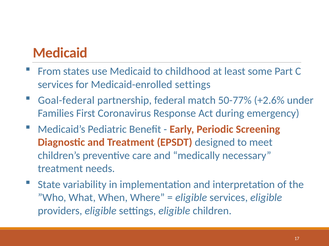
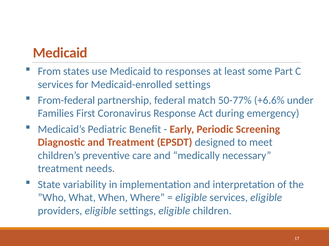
childhood: childhood -> responses
Goal-federal: Goal-federal -> From-federal
+2.6%: +2.6% -> +6.6%
